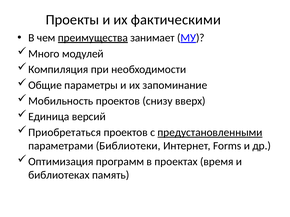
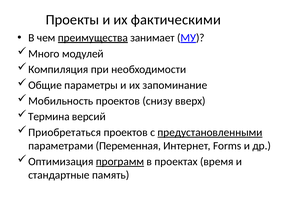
Единица: Единица -> Термина
Библиотеки: Библиотеки -> Переменная
программ underline: none -> present
библиотеках: библиотеках -> стандартные
